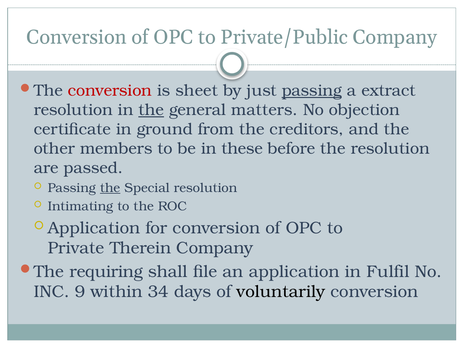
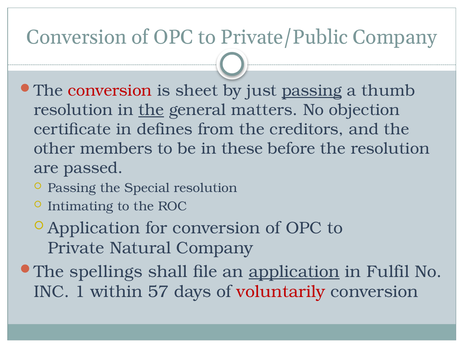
extract: extract -> thumb
ground: ground -> defines
the at (110, 188) underline: present -> none
Therein: Therein -> Natural
requiring: requiring -> spellings
application at (294, 272) underline: none -> present
9: 9 -> 1
34: 34 -> 57
voluntarily colour: black -> red
